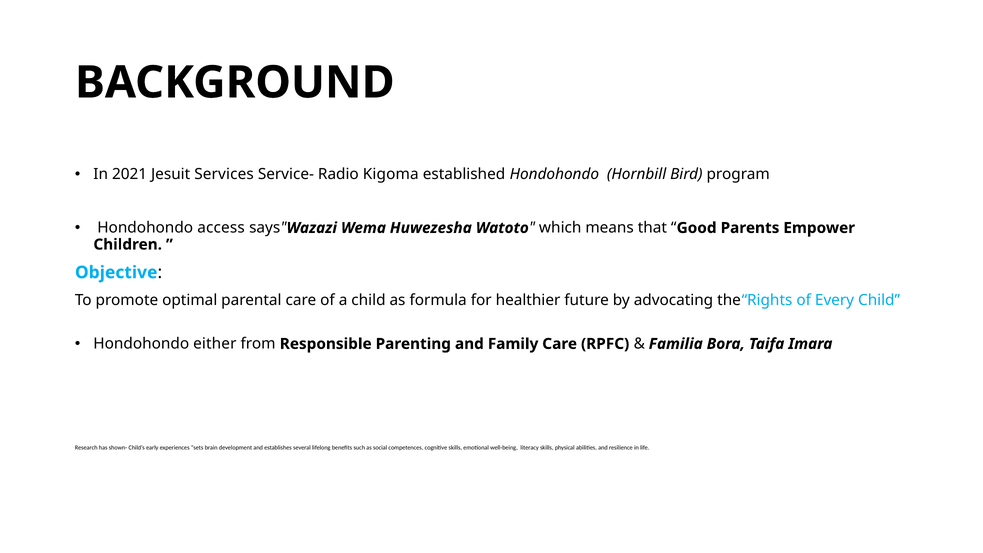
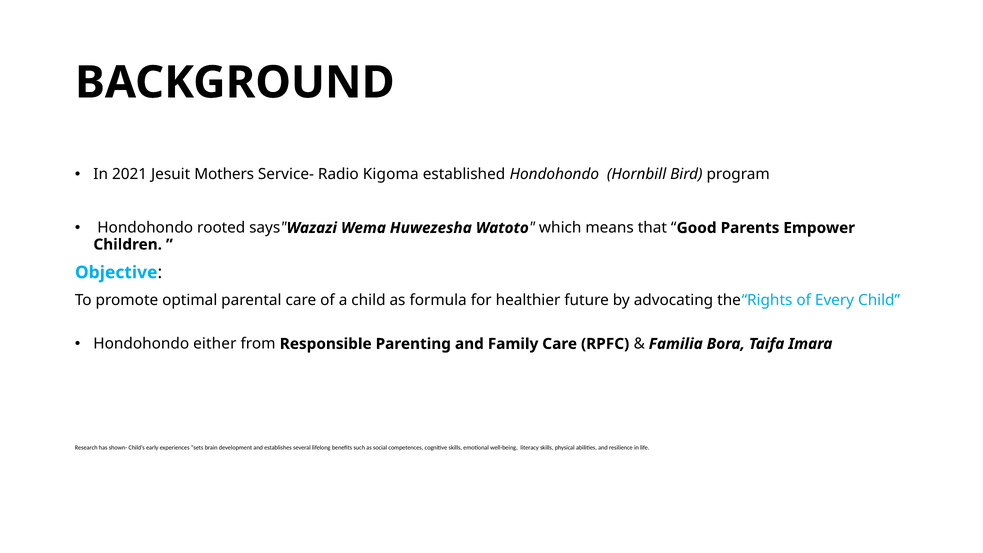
Services: Services -> Mothers
access: access -> rooted
